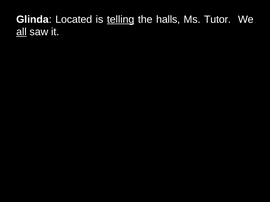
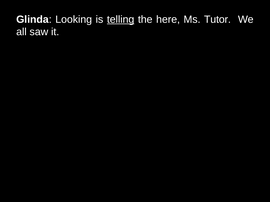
Located: Located -> Looking
halls: halls -> here
all underline: present -> none
